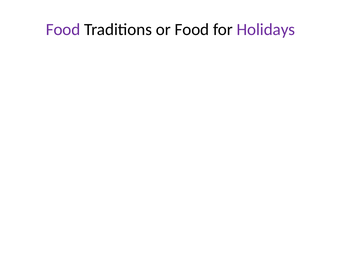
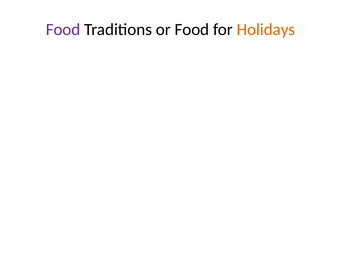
Holidays colour: purple -> orange
